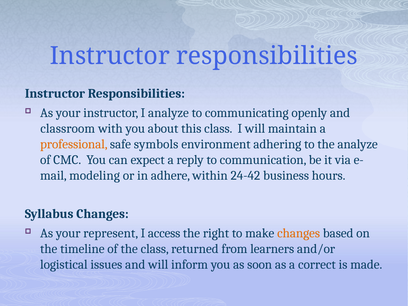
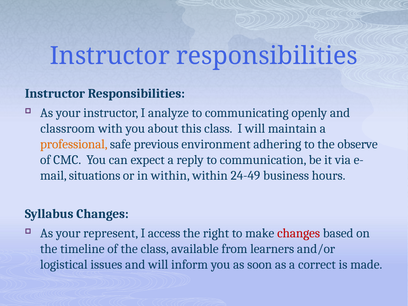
symbols: symbols -> previous
the analyze: analyze -> observe
modeling: modeling -> situations
in adhere: adhere -> within
24-42: 24-42 -> 24-49
changes at (299, 233) colour: orange -> red
returned: returned -> available
